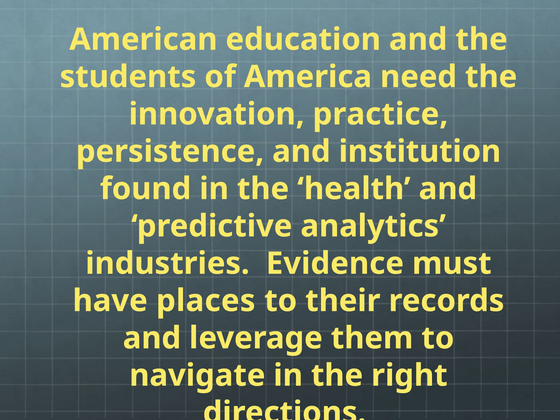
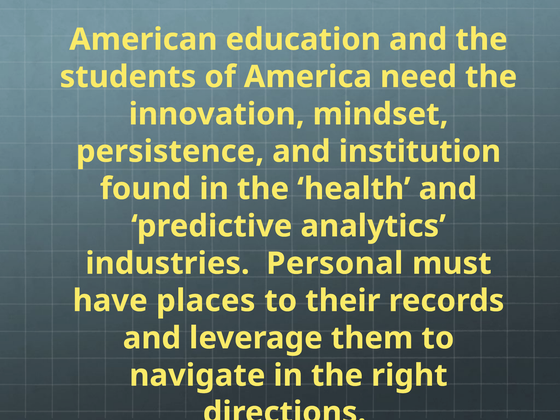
practice: practice -> mindset
Evidence: Evidence -> Personal
